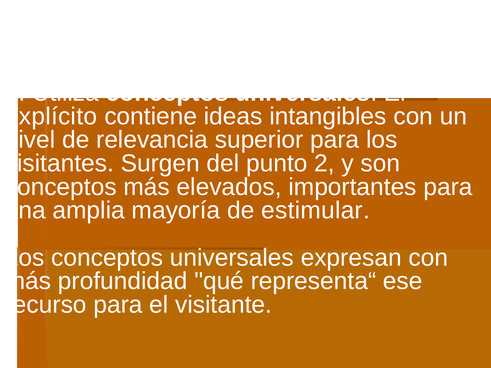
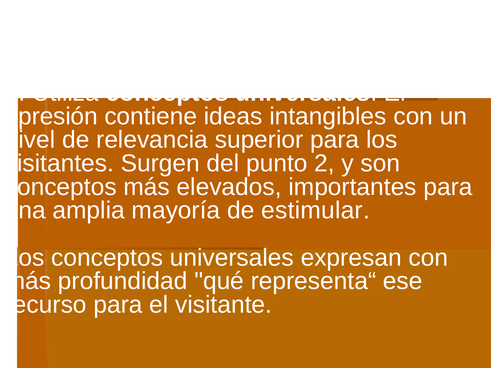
explícito: explícito -> opresión
